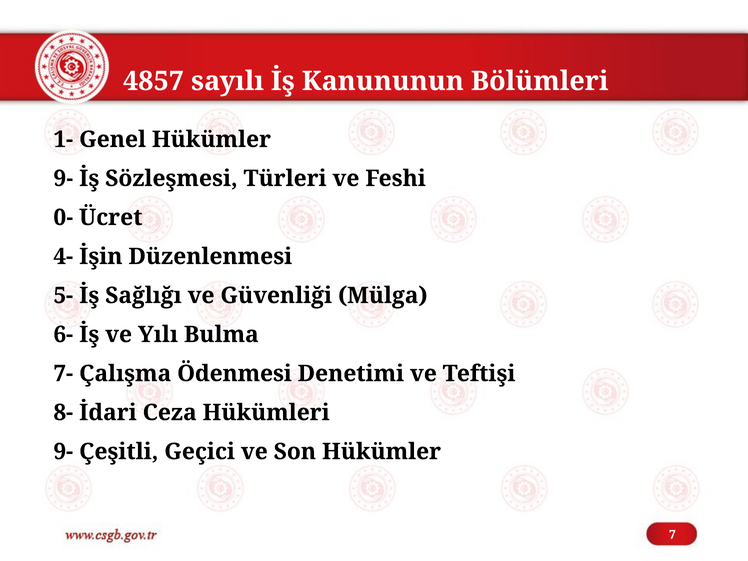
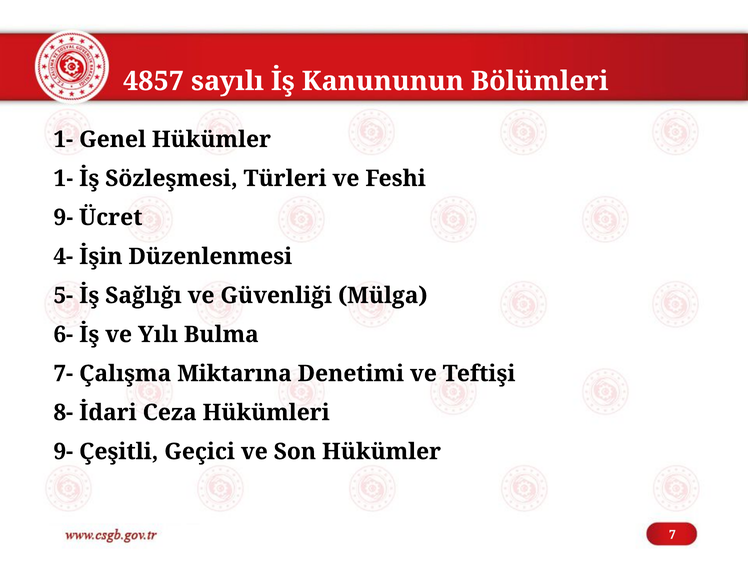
9- at (63, 178): 9- -> 1-
0- at (63, 218): 0- -> 9-
Ödenmesi: Ödenmesi -> Miktarına
